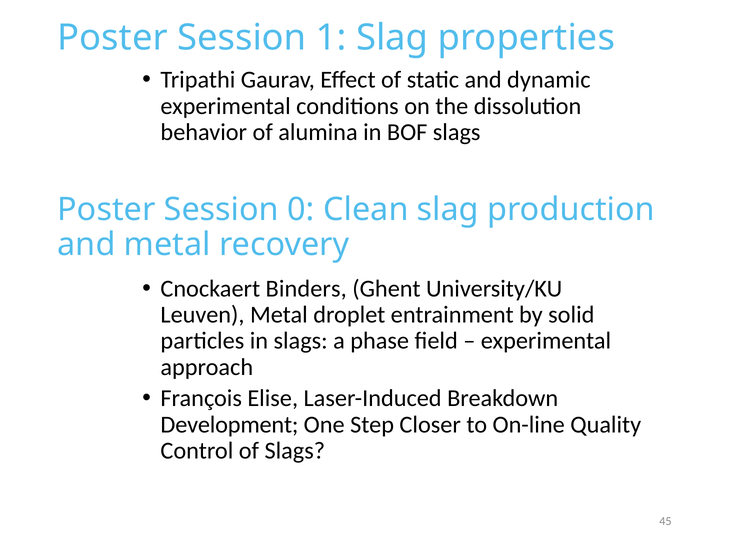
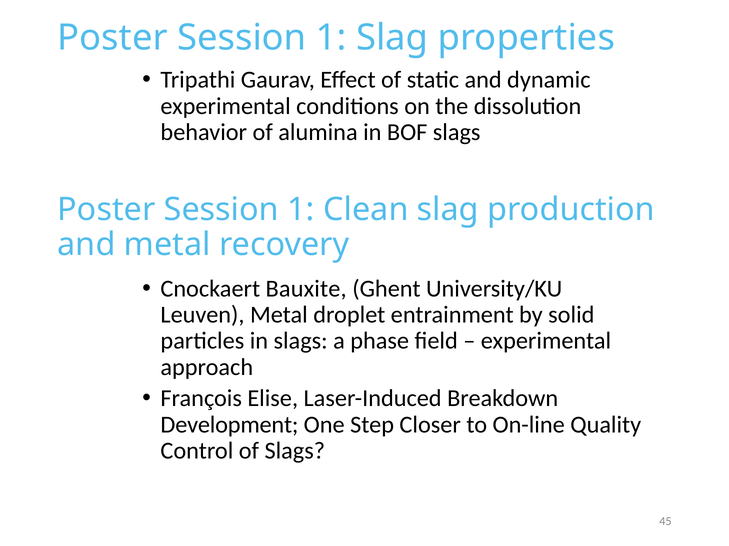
0 at (301, 210): 0 -> 1
Binders: Binders -> Bauxite
